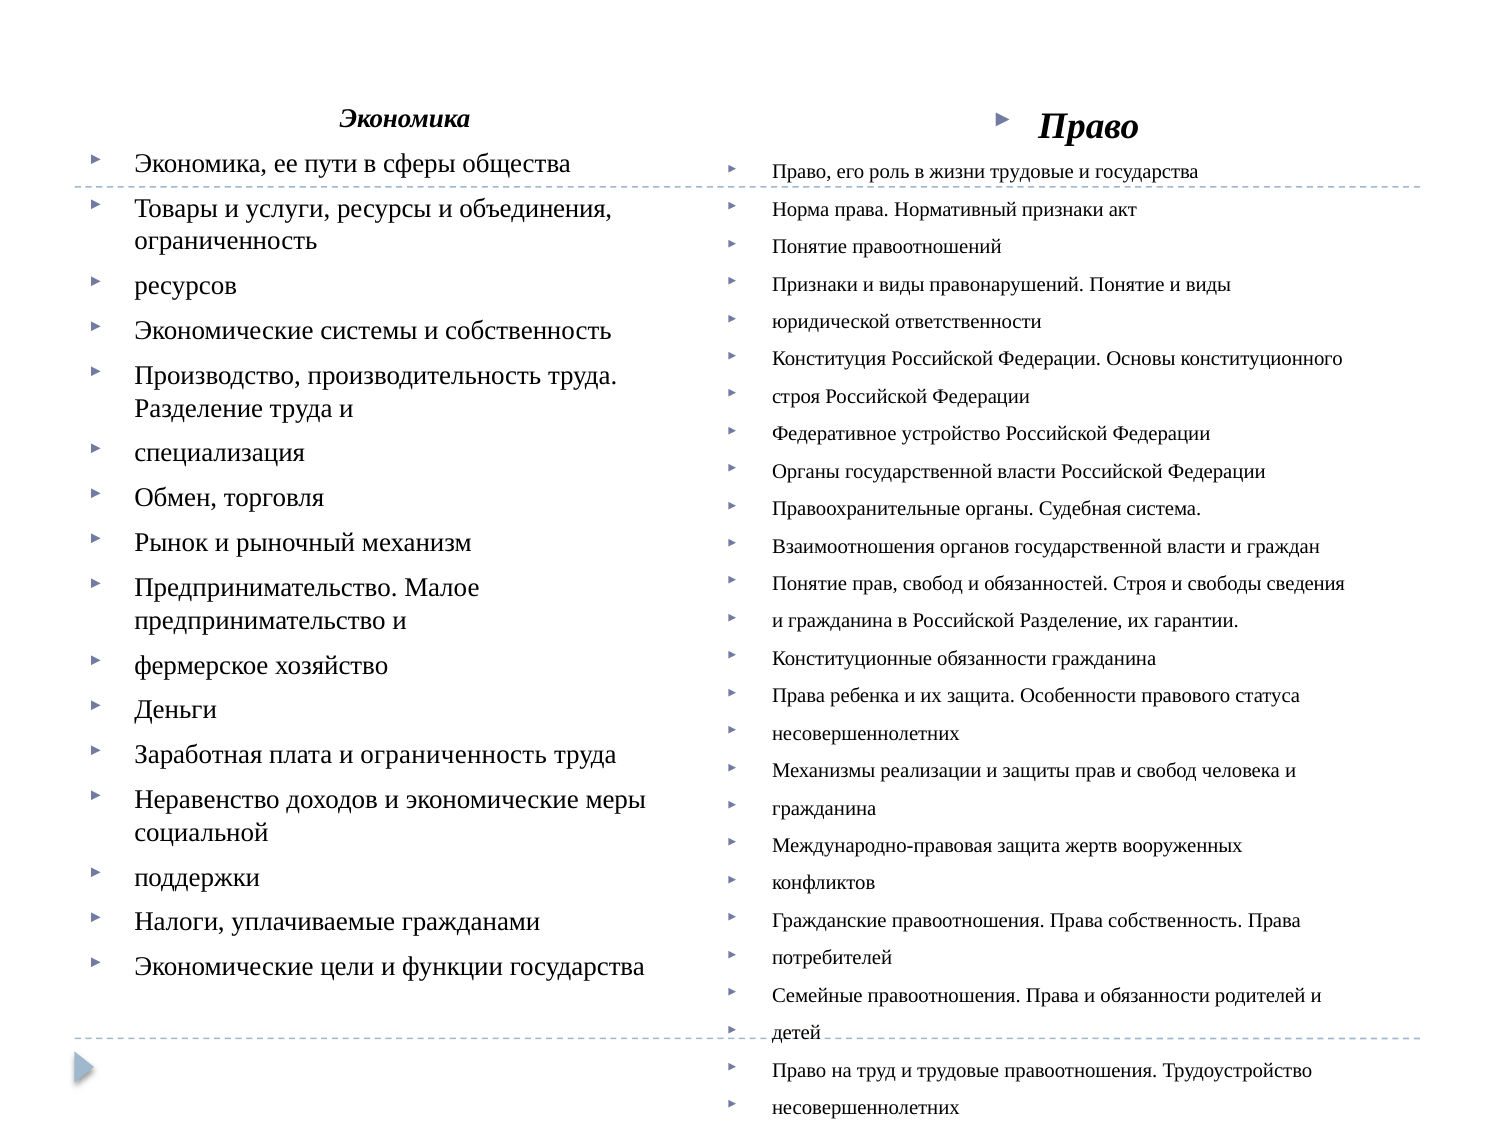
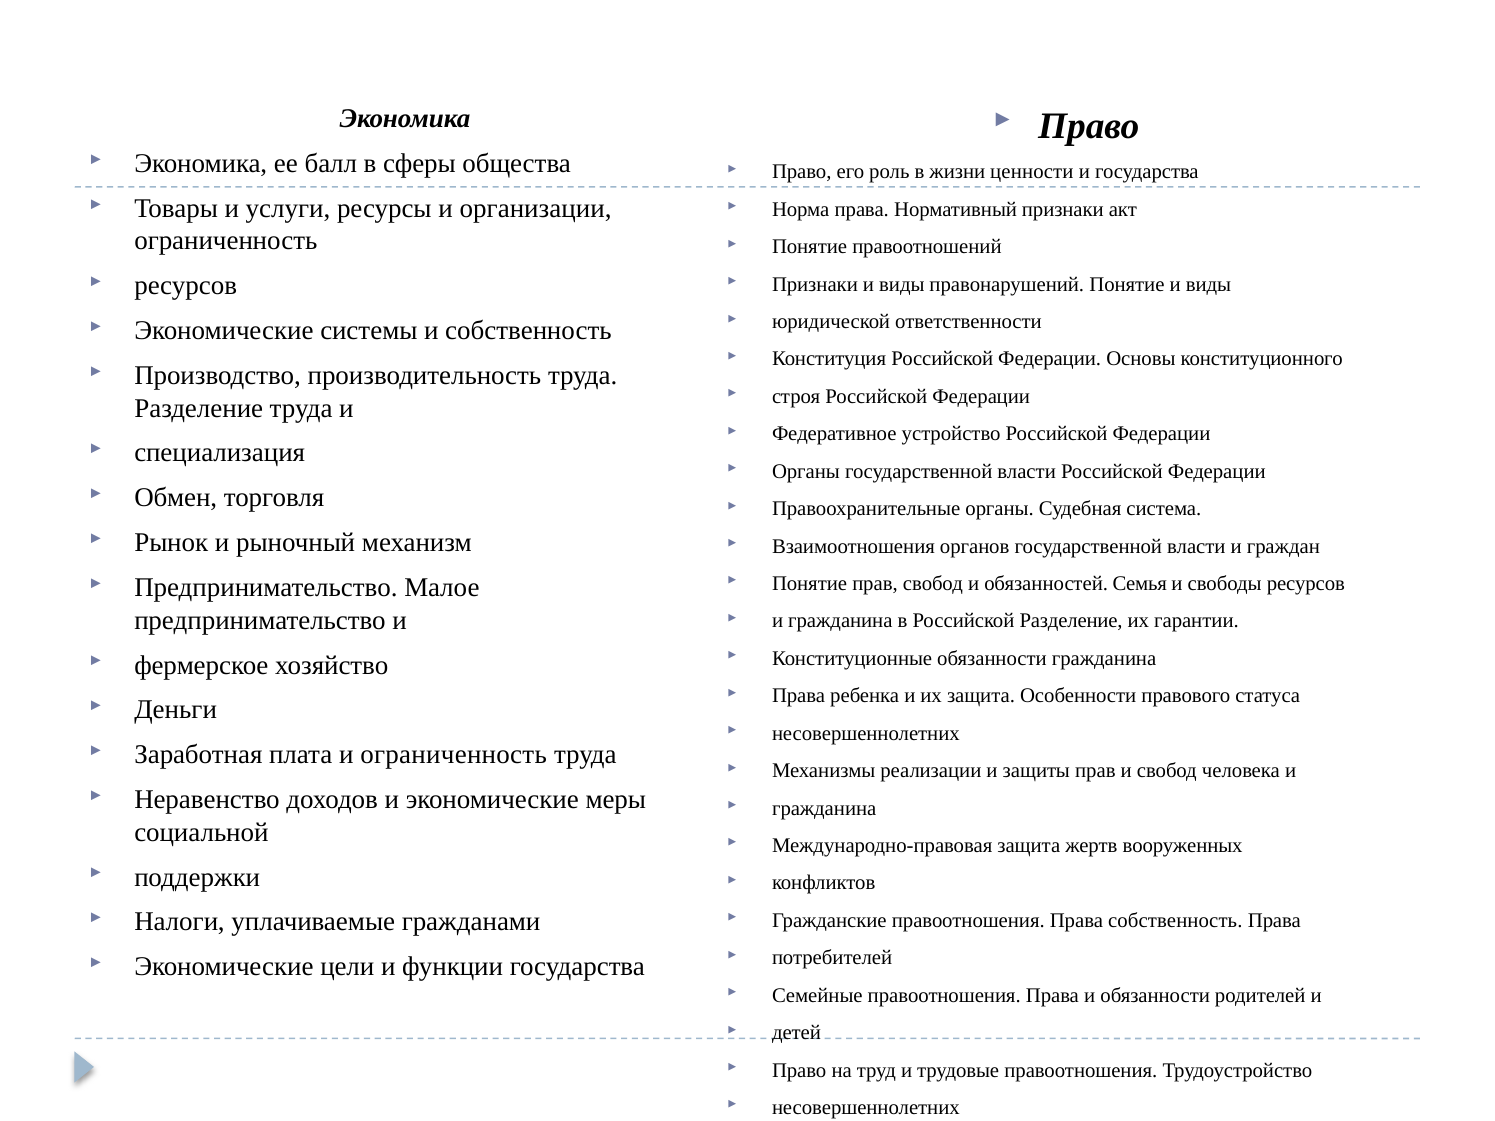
пути: пути -> балл
жизни трудовые: трудовые -> ценности
объединения: объединения -> организации
обязанностей Строя: Строя -> Семья
свободы сведения: сведения -> ресурсов
